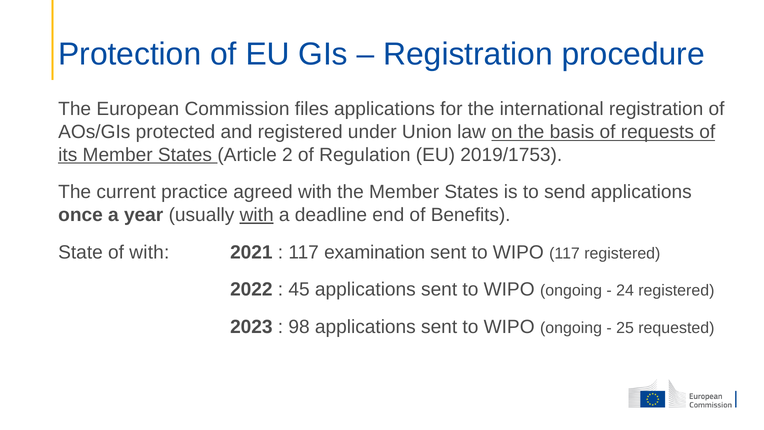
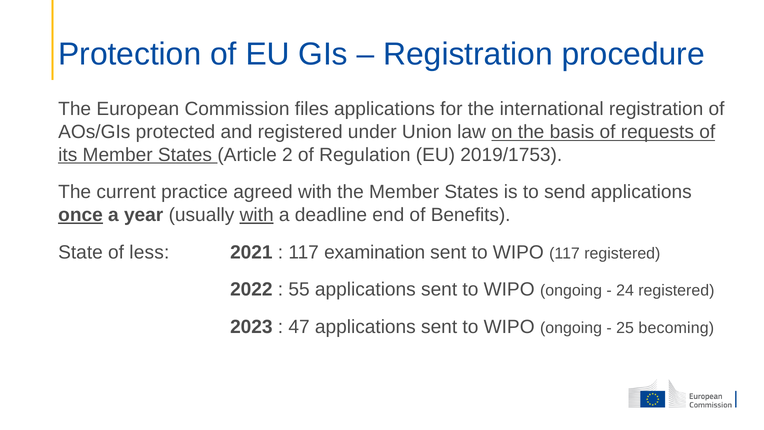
once underline: none -> present
of with: with -> less
45: 45 -> 55
98: 98 -> 47
requested: requested -> becoming
